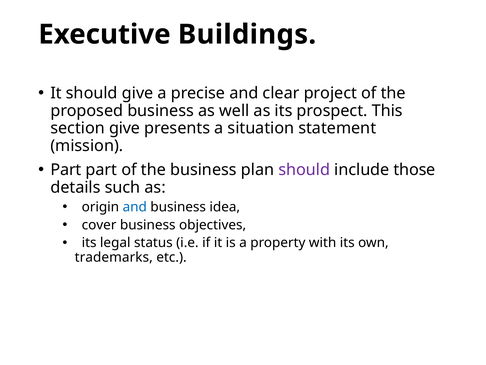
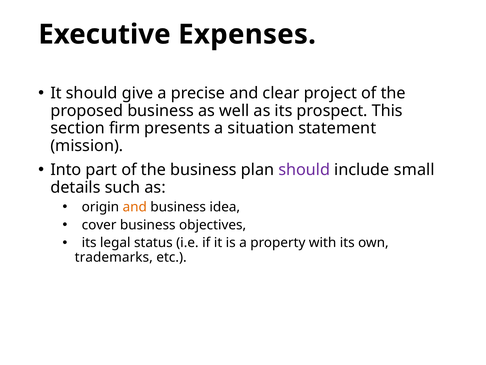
Buildings: Buildings -> Expenses
section give: give -> firm
Part at (66, 170): Part -> Into
those: those -> small
and at (135, 207) colour: blue -> orange
